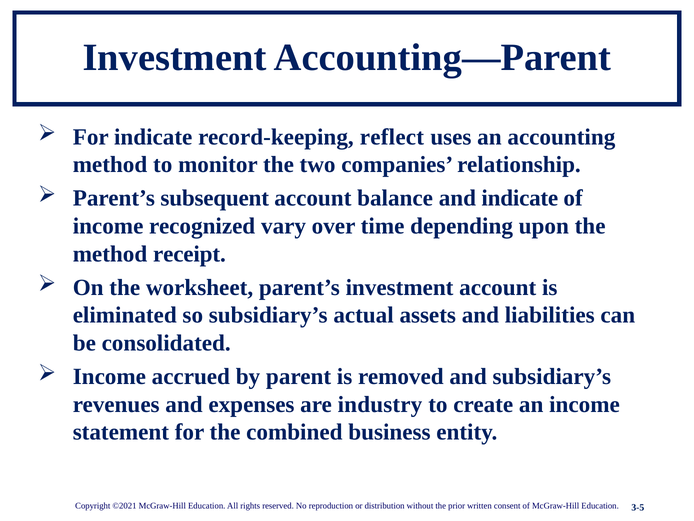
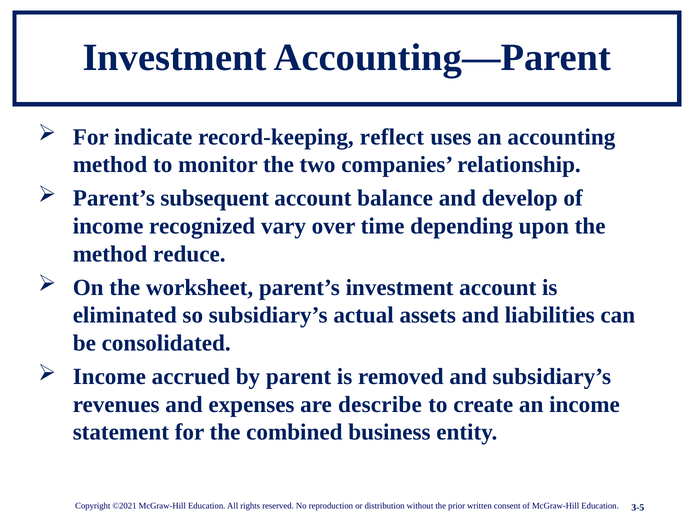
and indicate: indicate -> develop
receipt: receipt -> reduce
industry: industry -> describe
